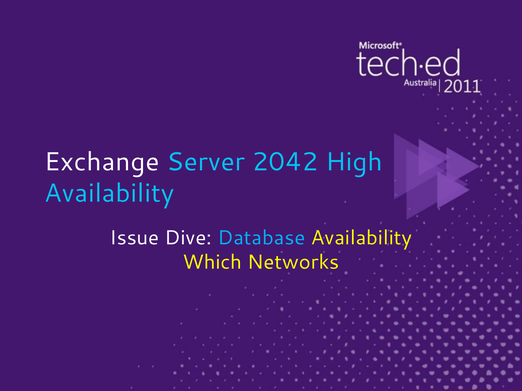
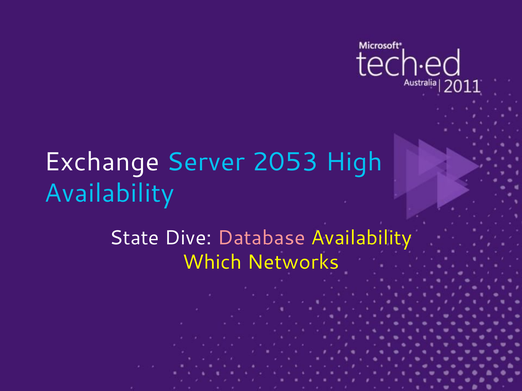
2042: 2042 -> 2053
Issue: Issue -> State
Database colour: light blue -> pink
